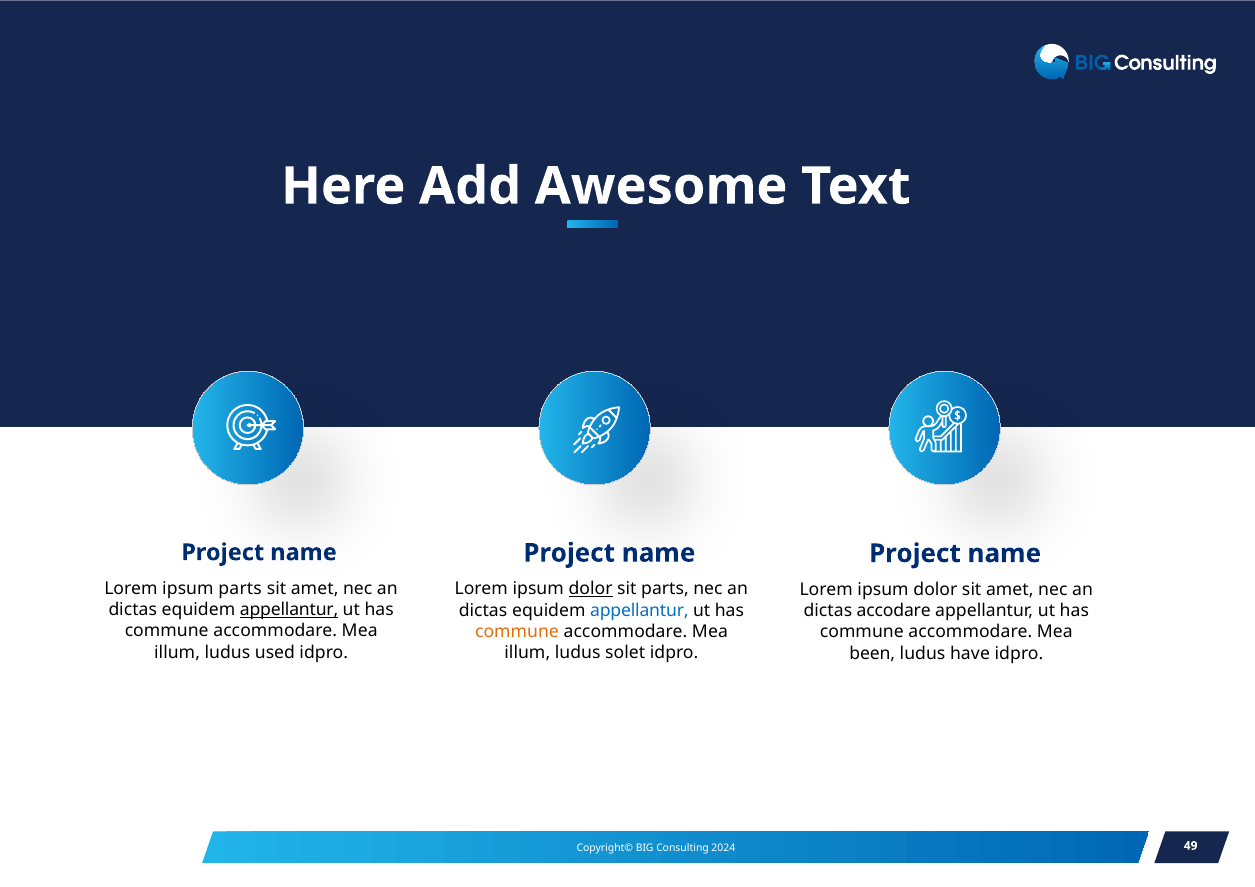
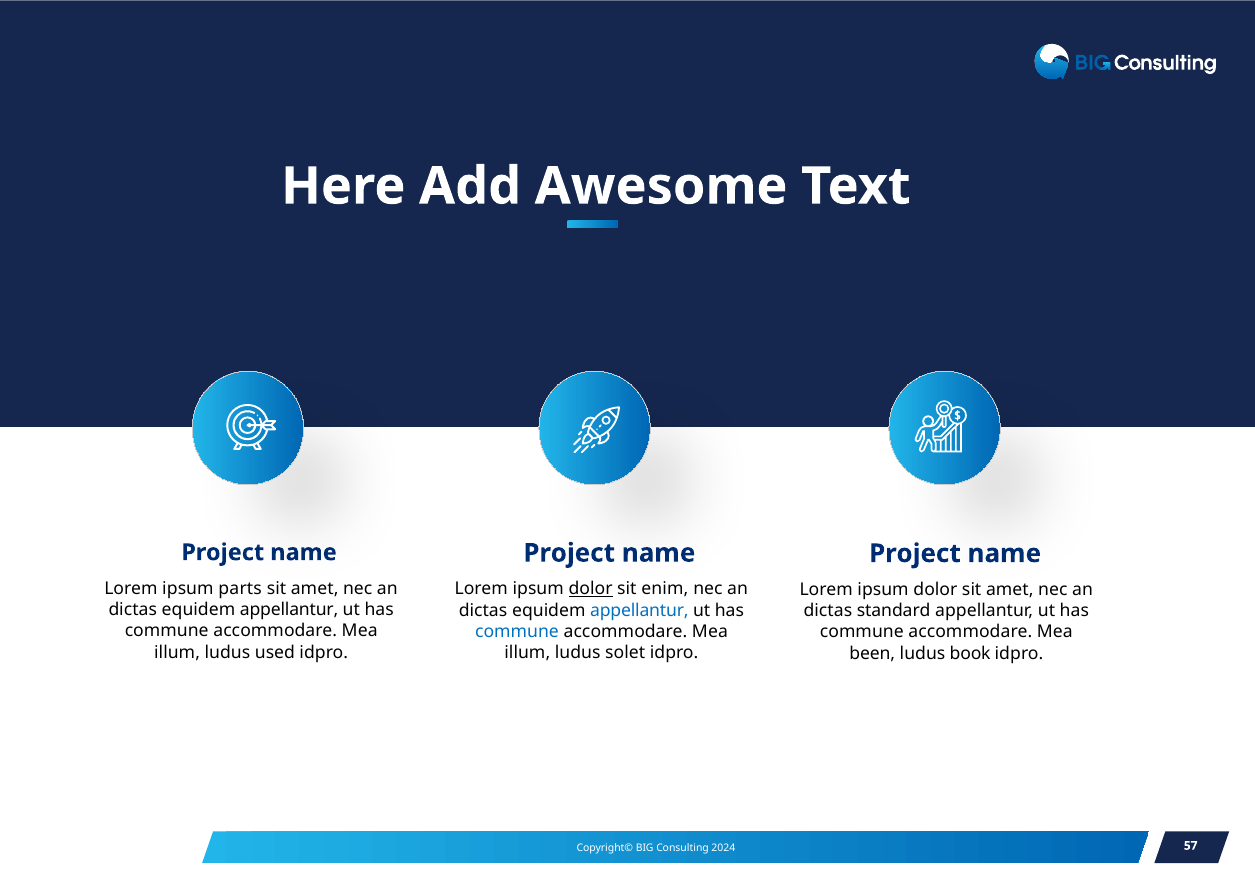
sit parts: parts -> enim
appellantur at (289, 610) underline: present -> none
accodare: accodare -> standard
commune at (517, 632) colour: orange -> blue
have: have -> book
49: 49 -> 57
